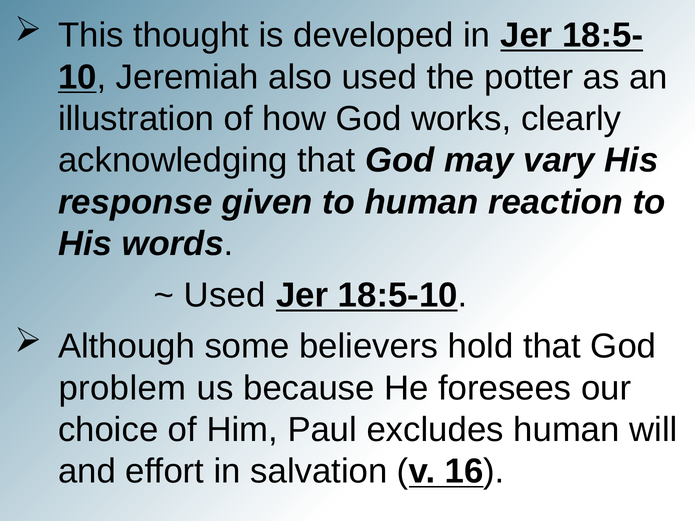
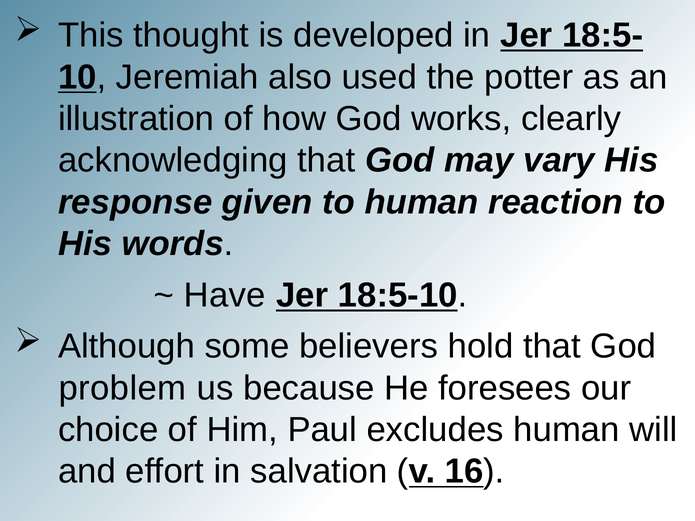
Used at (225, 295): Used -> Have
